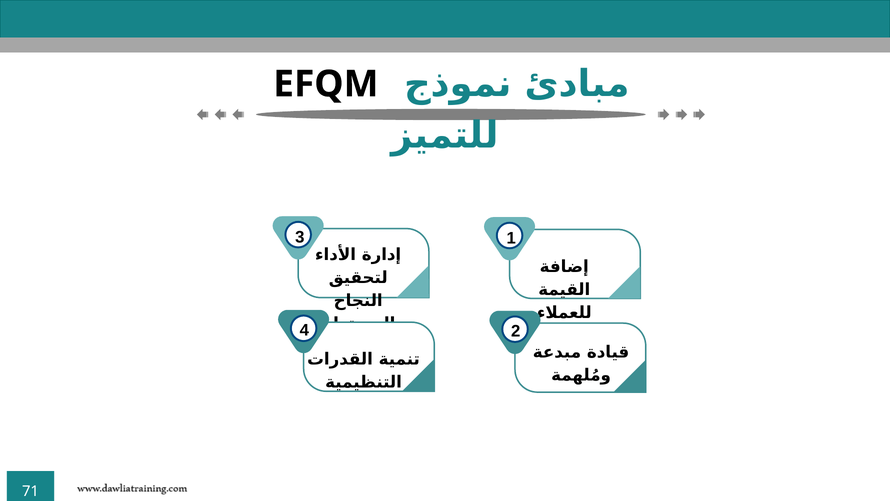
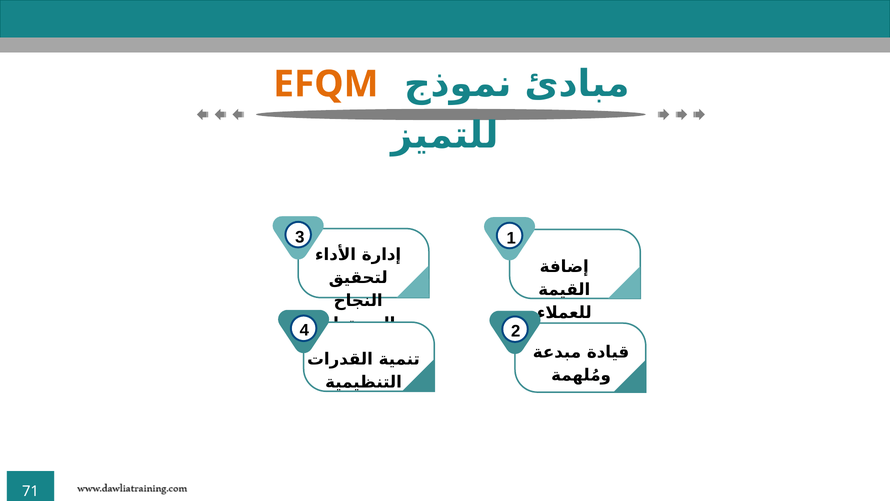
EFQM colour: black -> orange
